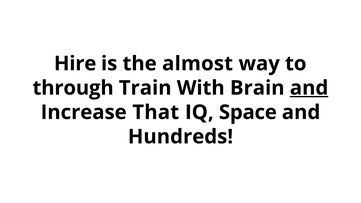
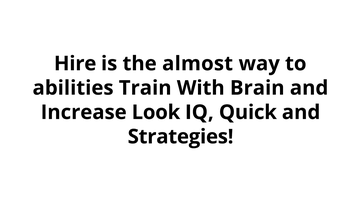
through: through -> abilities
and at (309, 88) underline: present -> none
That: That -> Look
Space: Space -> Quick
Hundreds: Hundreds -> Strategies
